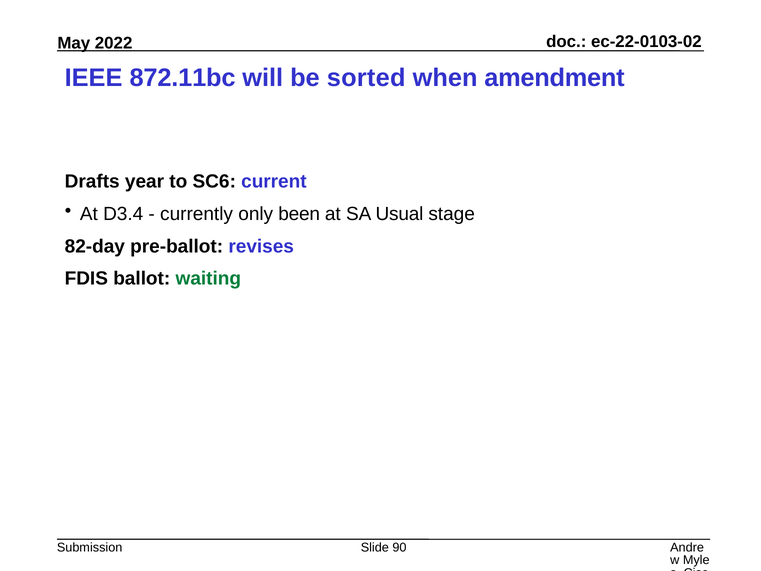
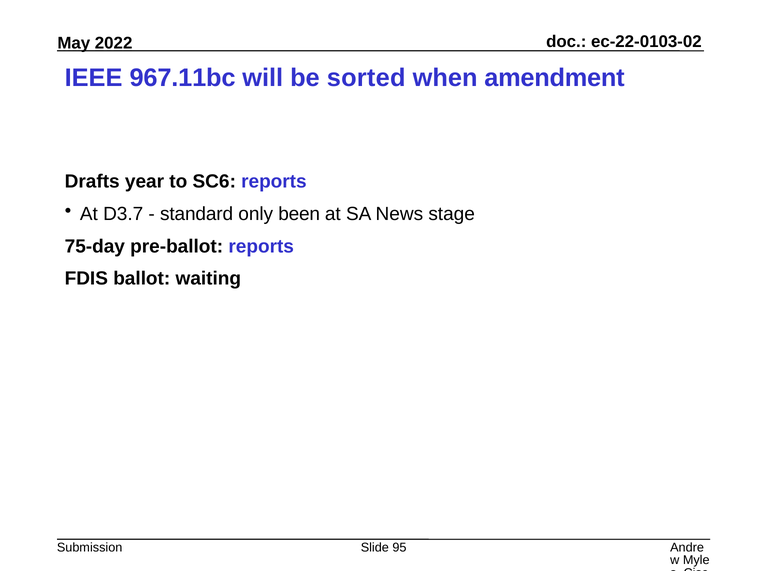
872.11bc: 872.11bc -> 967.11bc
SC6 current: current -> reports
D3.4: D3.4 -> D3.7
currently: currently -> standard
Usual: Usual -> News
82-day: 82-day -> 75-day
pre-ballot revises: revises -> reports
waiting colour: green -> black
90: 90 -> 95
